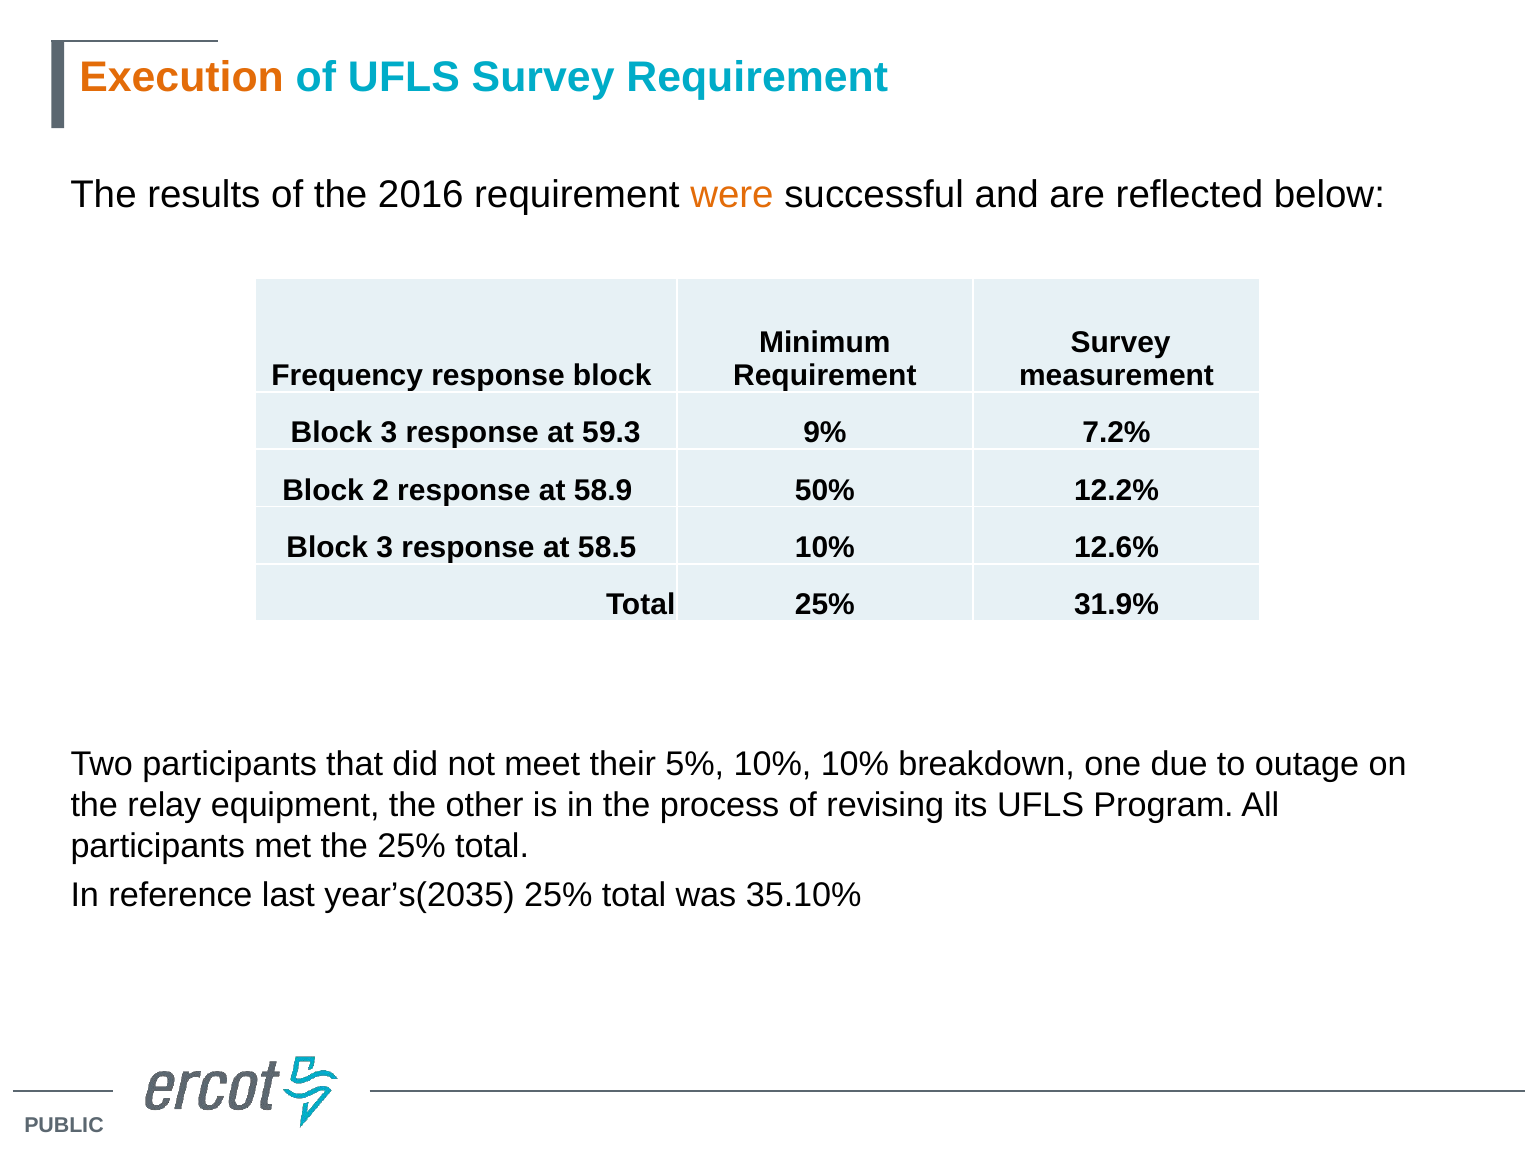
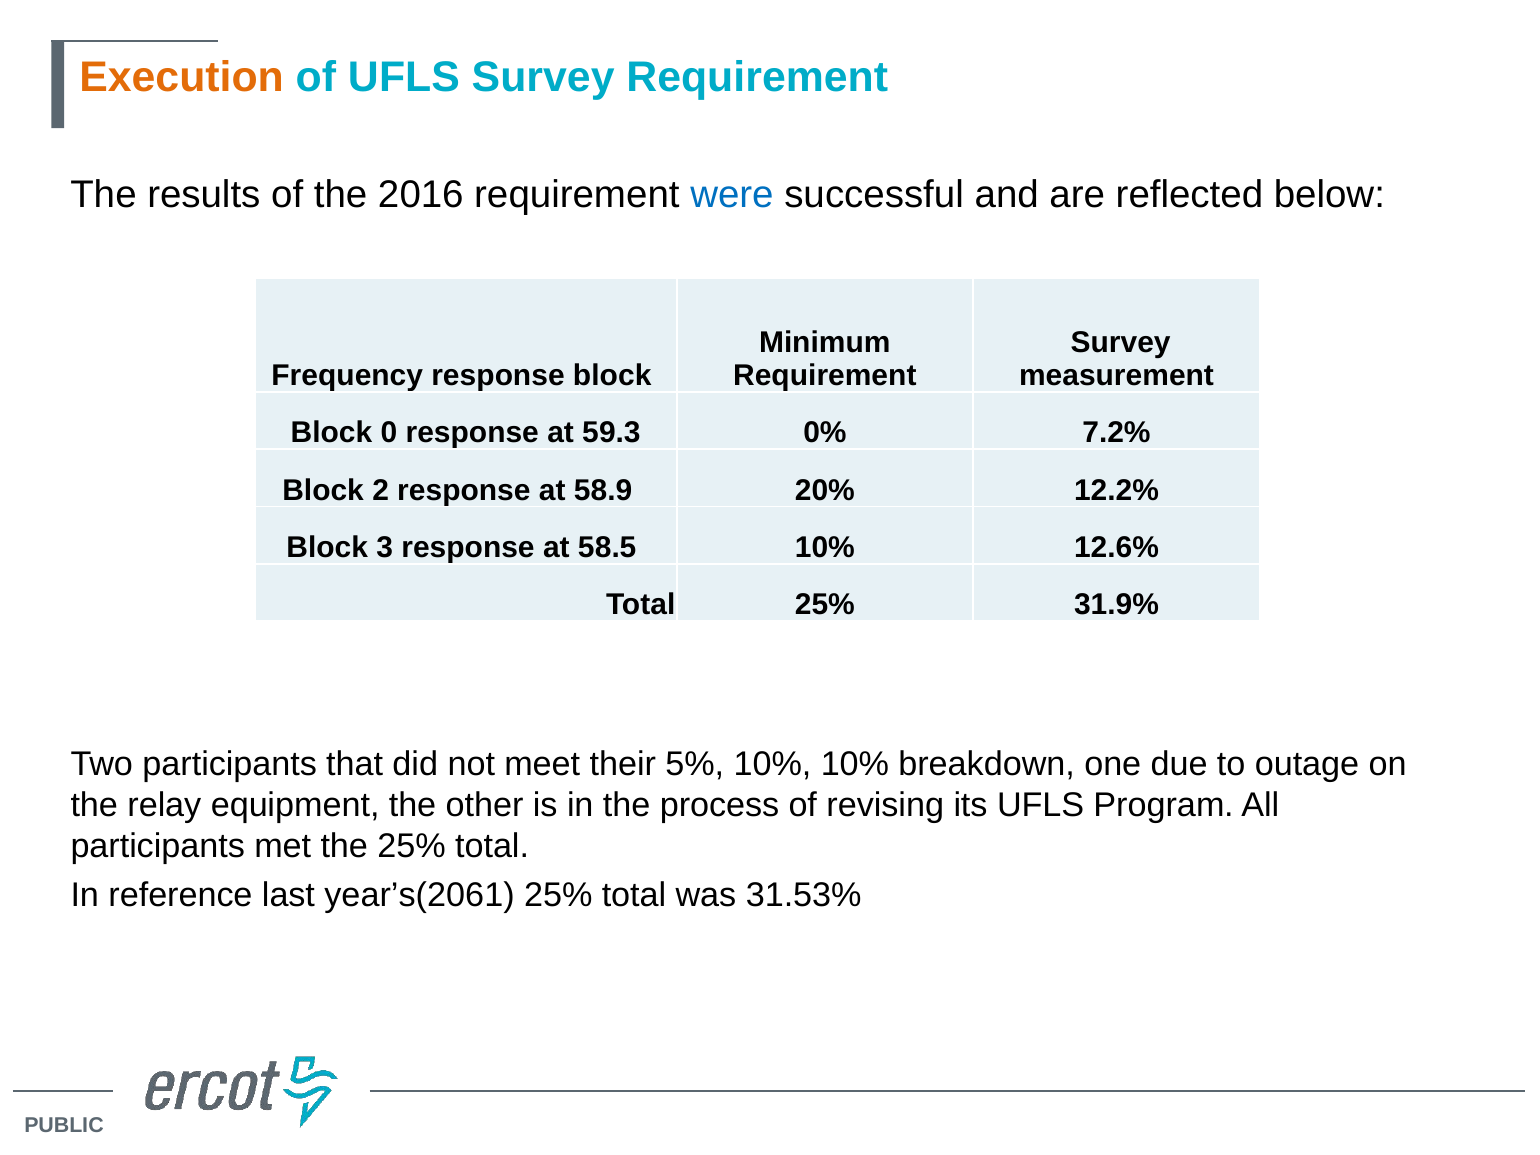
were colour: orange -> blue
3 at (389, 433): 3 -> 0
9%: 9% -> 0%
50%: 50% -> 20%
year’s(2035: year’s(2035 -> year’s(2061
35.10%: 35.10% -> 31.53%
